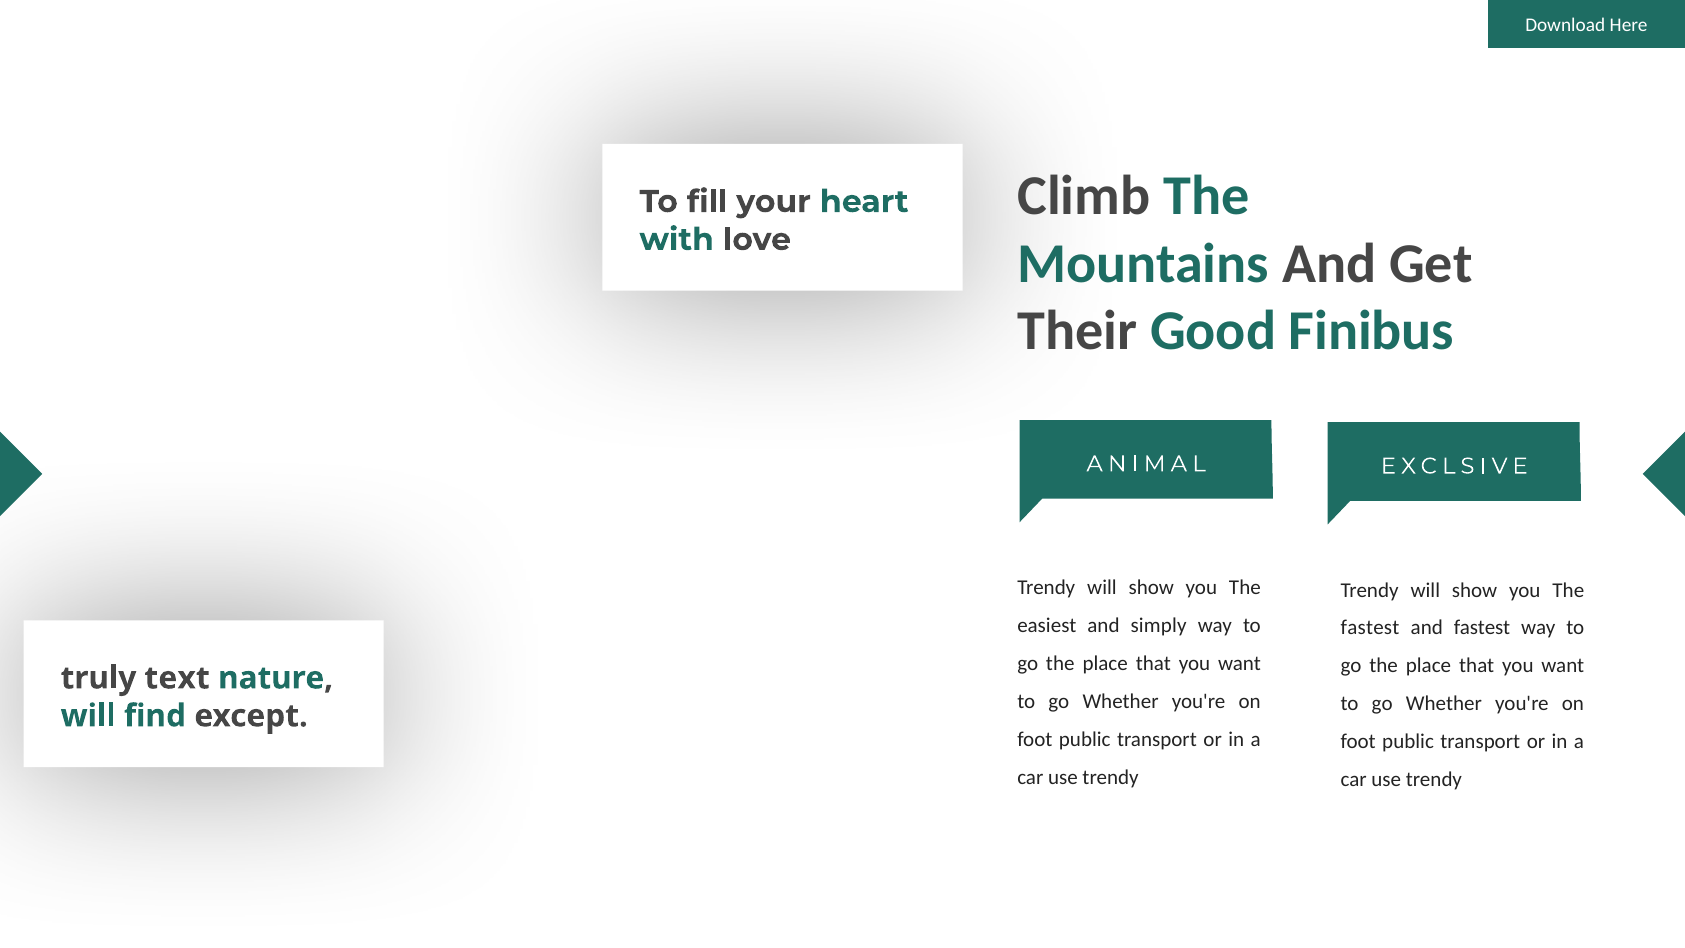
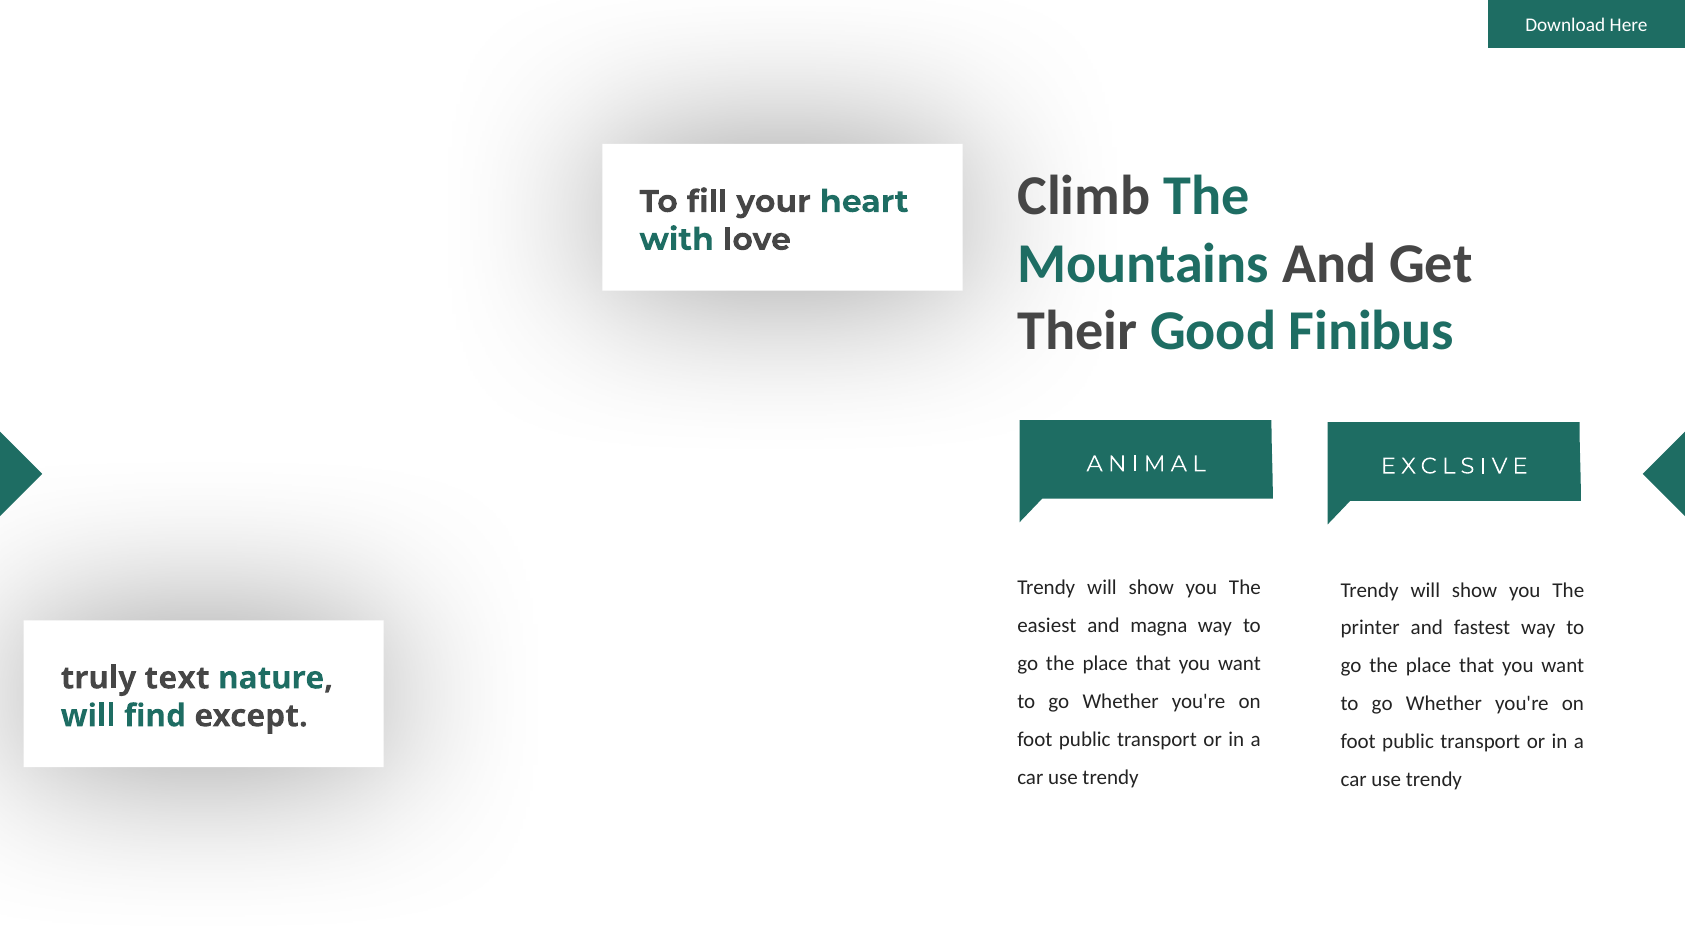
simply: simply -> magna
fastest at (1370, 628): fastest -> printer
